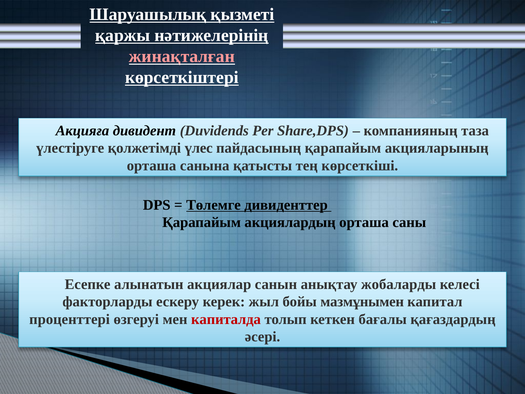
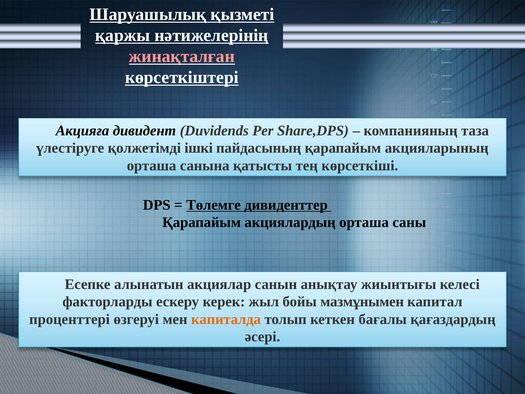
үлес: үлес -> ішкі
жобаларды: жобаларды -> жиынтығы
капиталда colour: red -> orange
